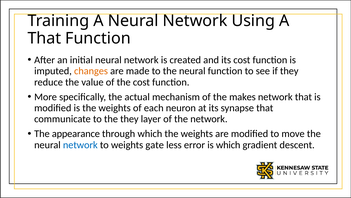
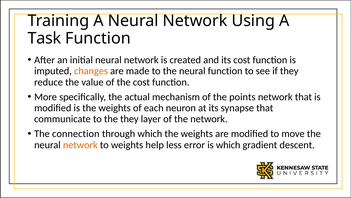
That at (44, 38): That -> Task
makes: makes -> points
appearance: appearance -> connection
network at (80, 144) colour: blue -> orange
gate: gate -> help
